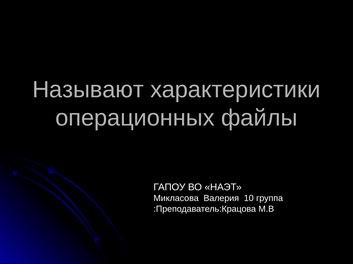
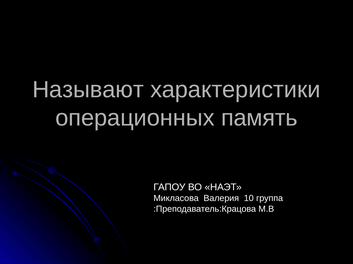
файлы: файлы -> память
